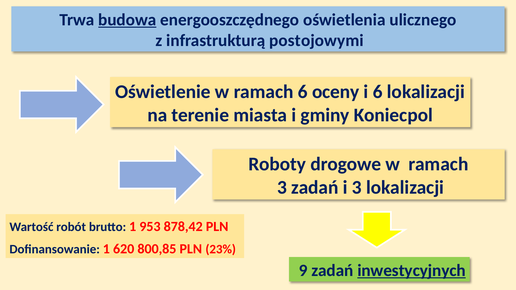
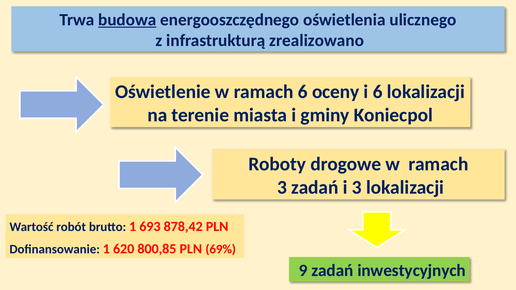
postojowymi: postojowymi -> zrealizowano
953: 953 -> 693
23%: 23% -> 69%
inwestycyjnych underline: present -> none
